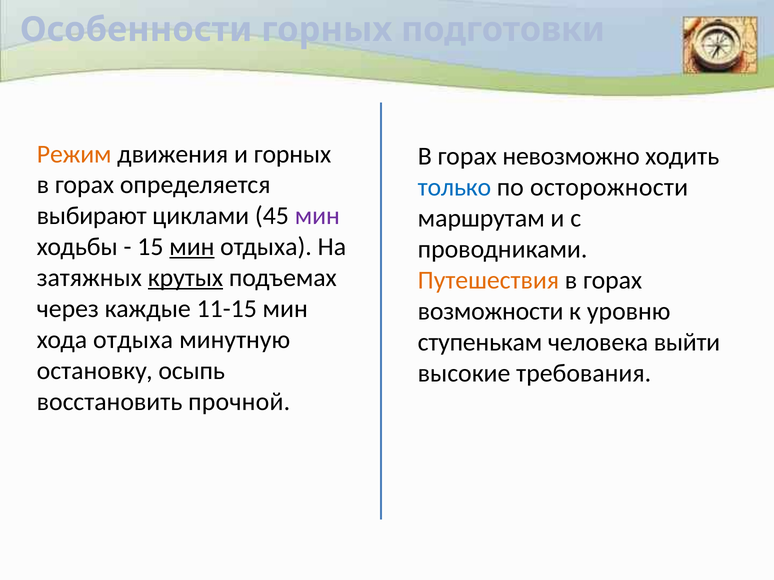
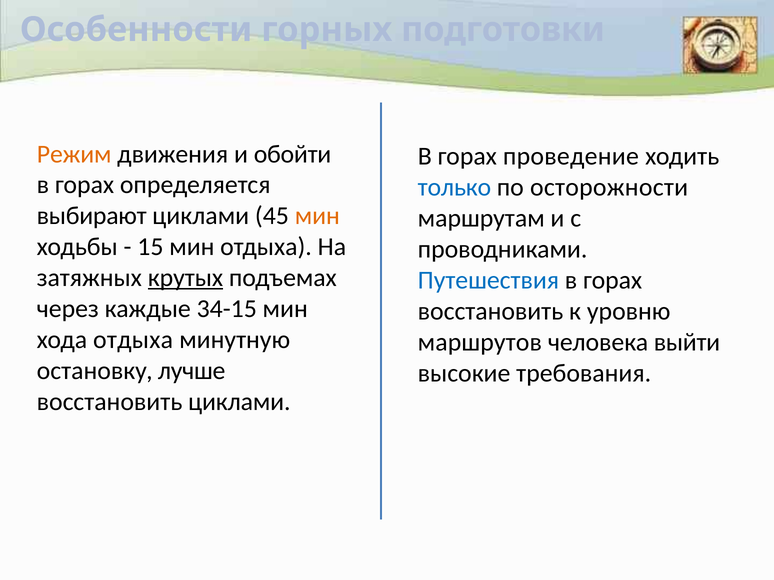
и горных: горных -> обойти
невозможно: невозможно -> проведение
мин at (317, 216) colour: purple -> orange
мин at (192, 247) underline: present -> none
Путешествия colour: orange -> blue
11-15: 11-15 -> 34-15
возможности at (491, 311): возможности -> восстановить
ступенькам: ступенькам -> маршрутов
осыпь: осыпь -> лучше
восстановить прочной: прочной -> циклами
